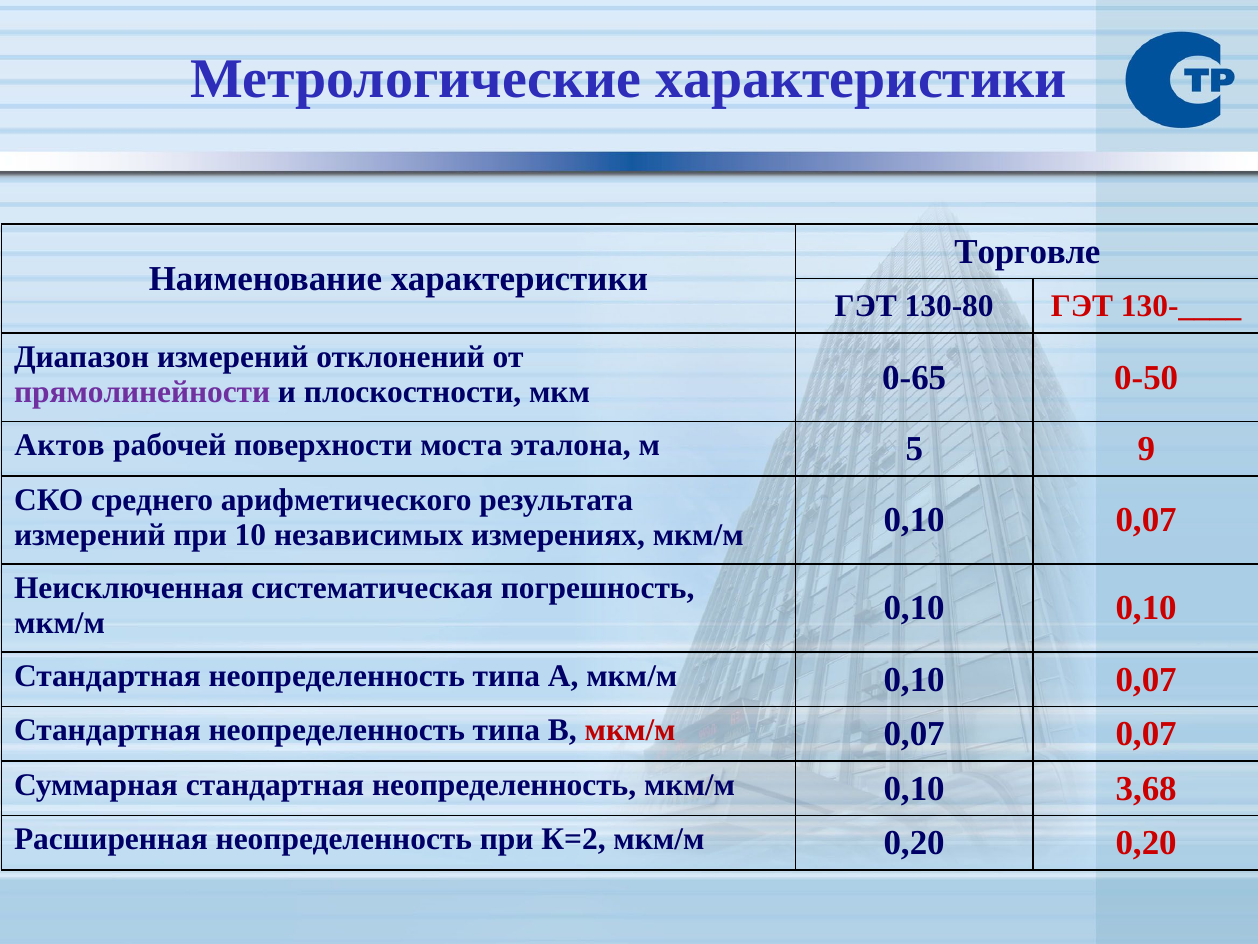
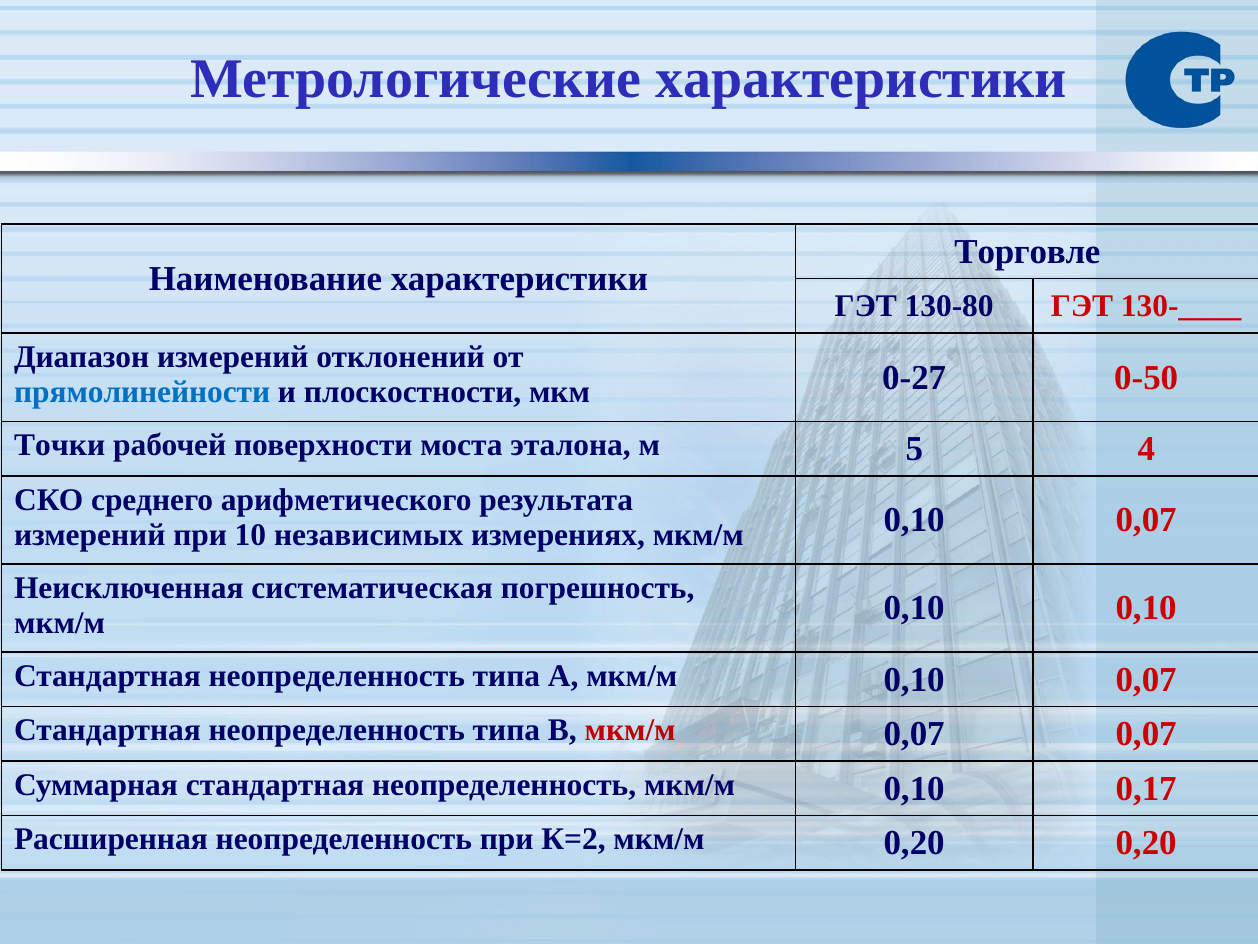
прямолинейности colour: purple -> blue
0-65: 0-65 -> 0-27
Актов: Актов -> Точки
9: 9 -> 4
3,68: 3,68 -> 0,17
